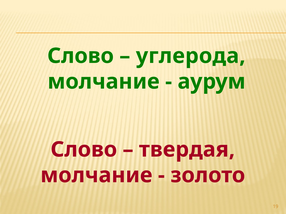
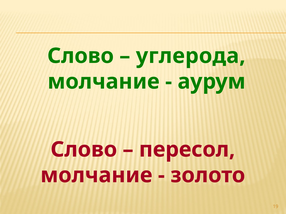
твердая: твердая -> пересол
